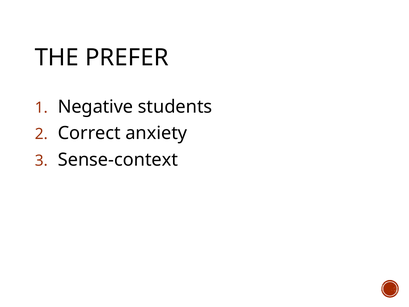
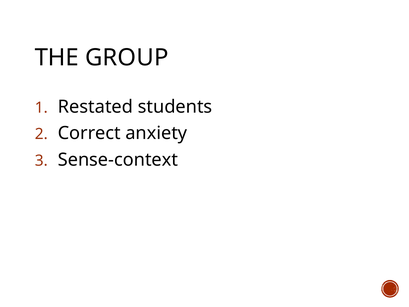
PREFER: PREFER -> GROUP
Negative: Negative -> Restated
